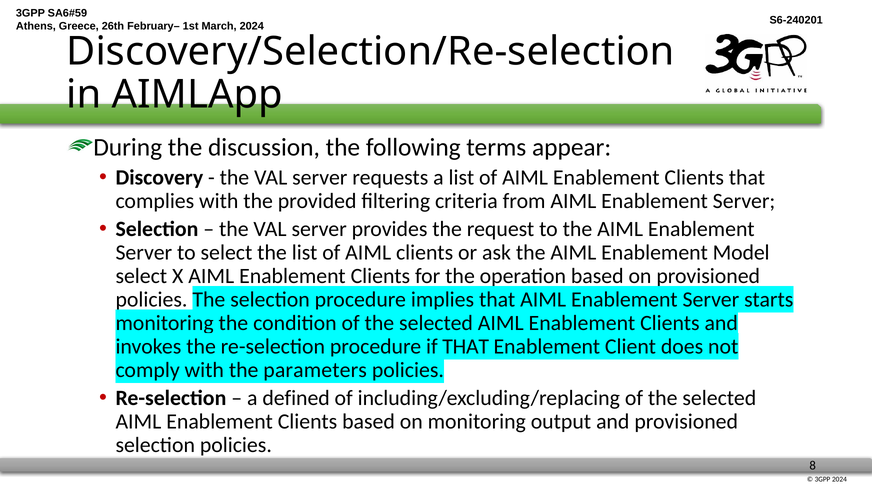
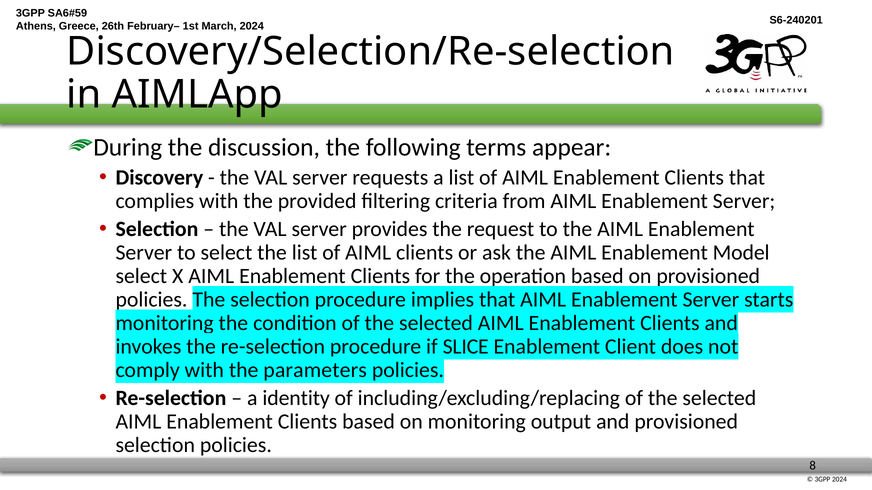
THAT at (466, 347): THAT -> SLICE
defined: defined -> identity
